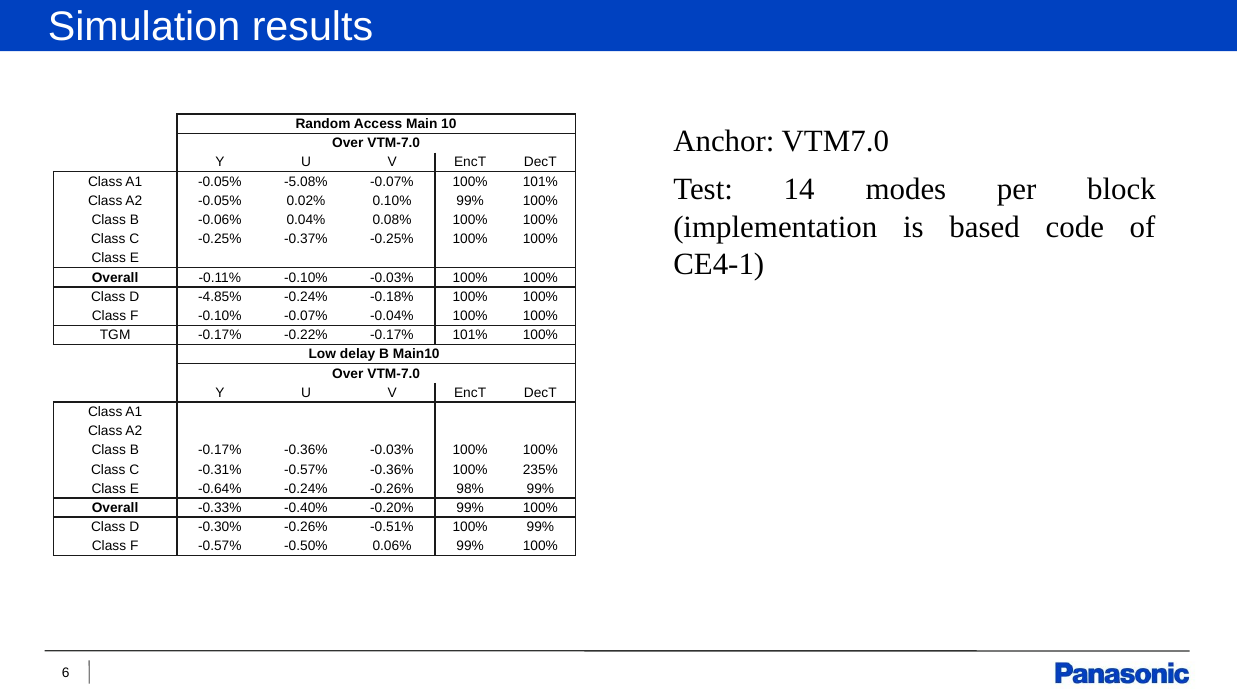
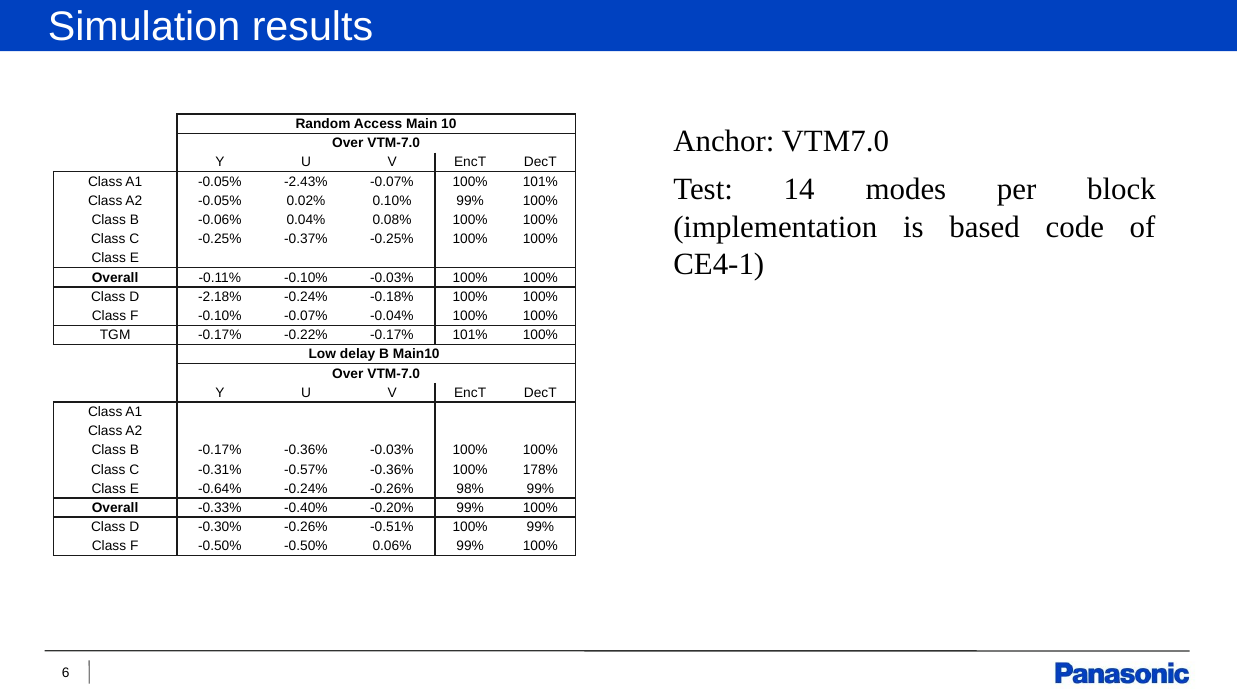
-5.08%: -5.08% -> -2.43%
-4.85%: -4.85% -> -2.18%
235%: 235% -> 178%
F -0.57%: -0.57% -> -0.50%
